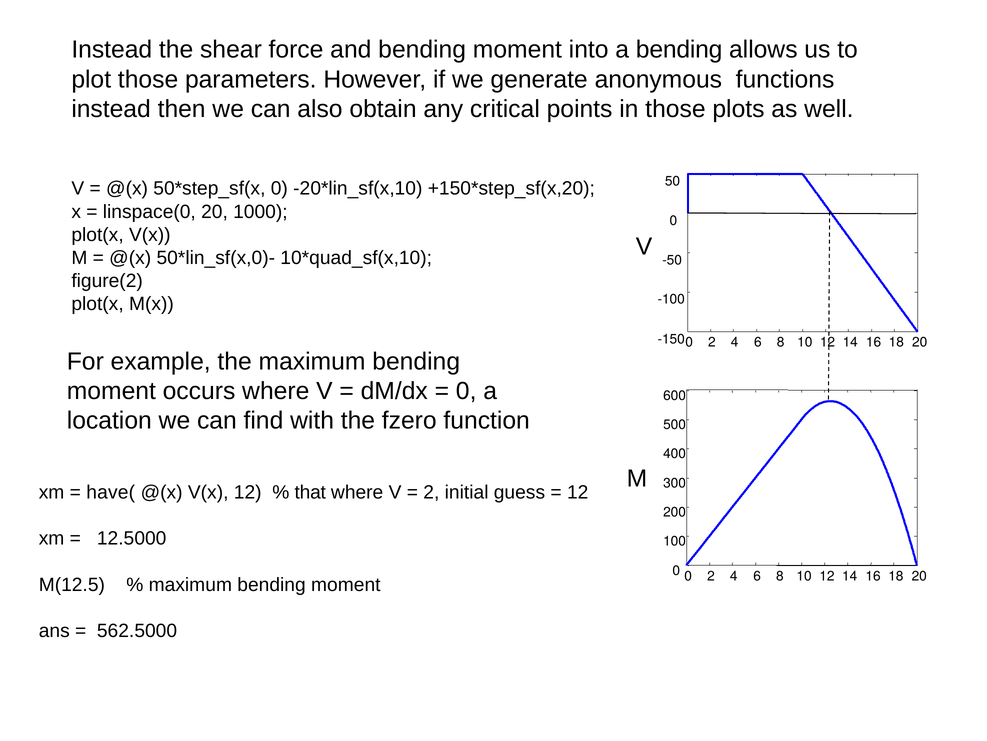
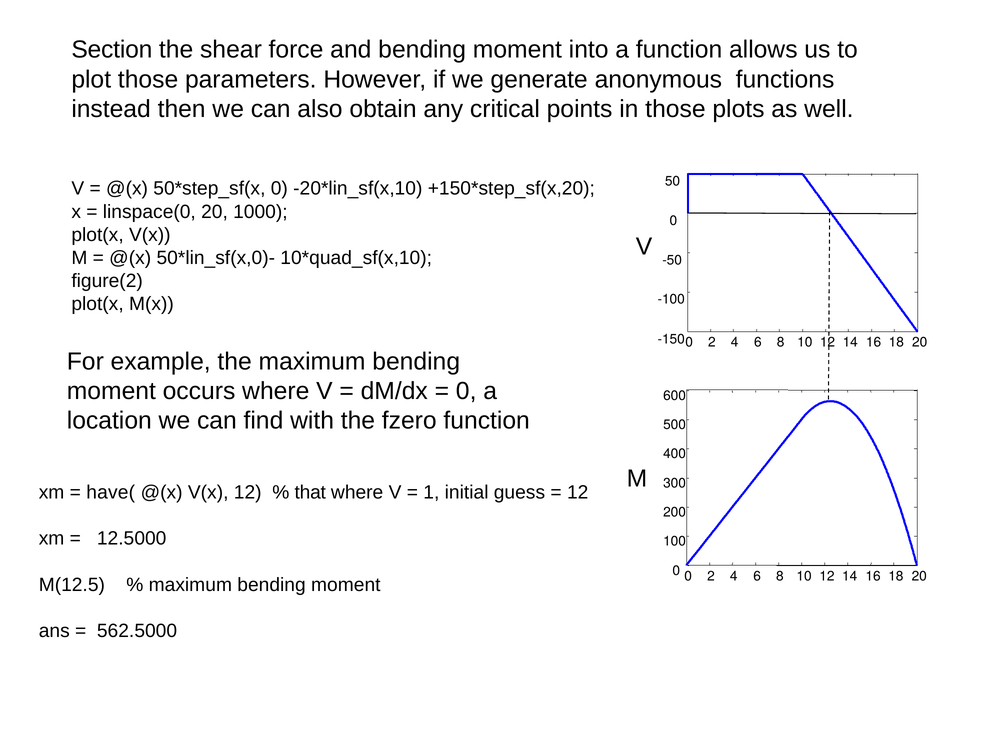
Instead at (112, 50): Instead -> Section
a bending: bending -> function
2 at (431, 492): 2 -> 1
